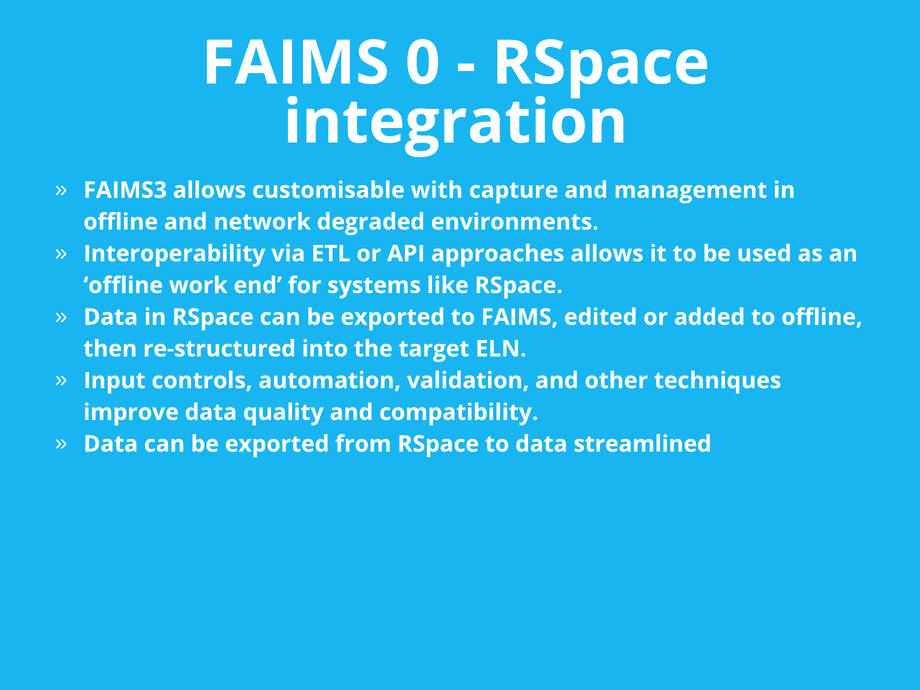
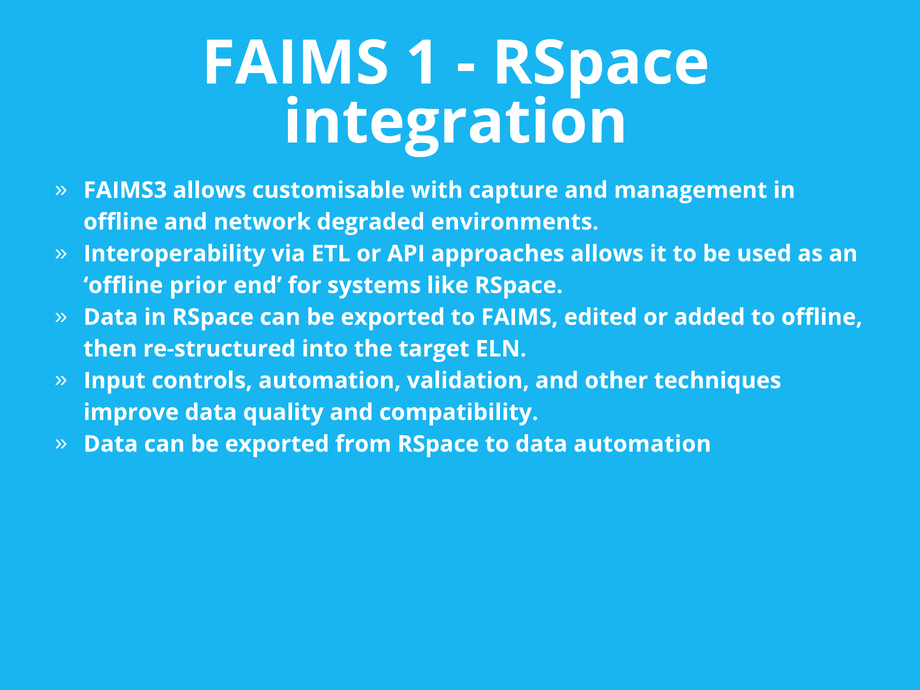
0: 0 -> 1
work: work -> prior
data streamlined: streamlined -> automation
